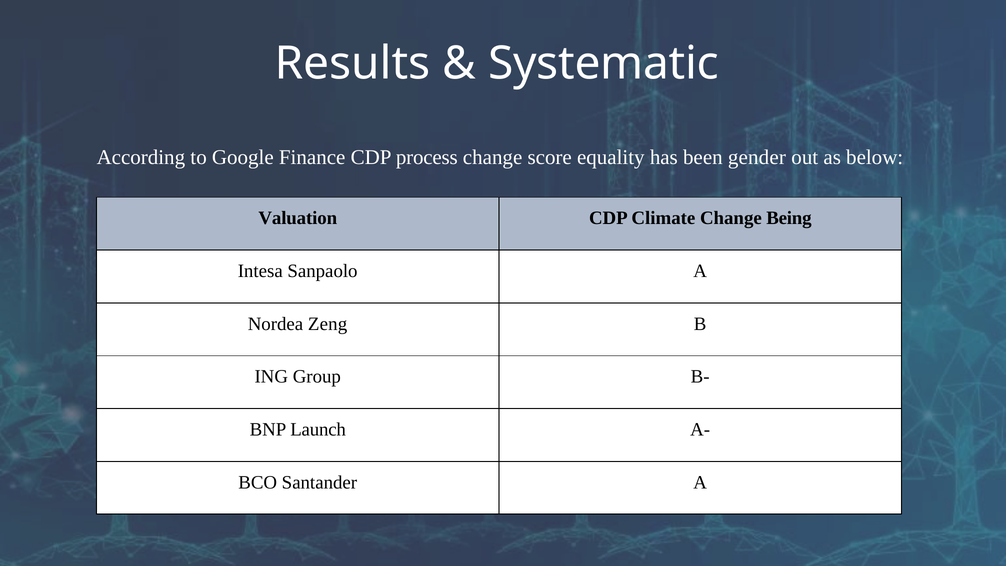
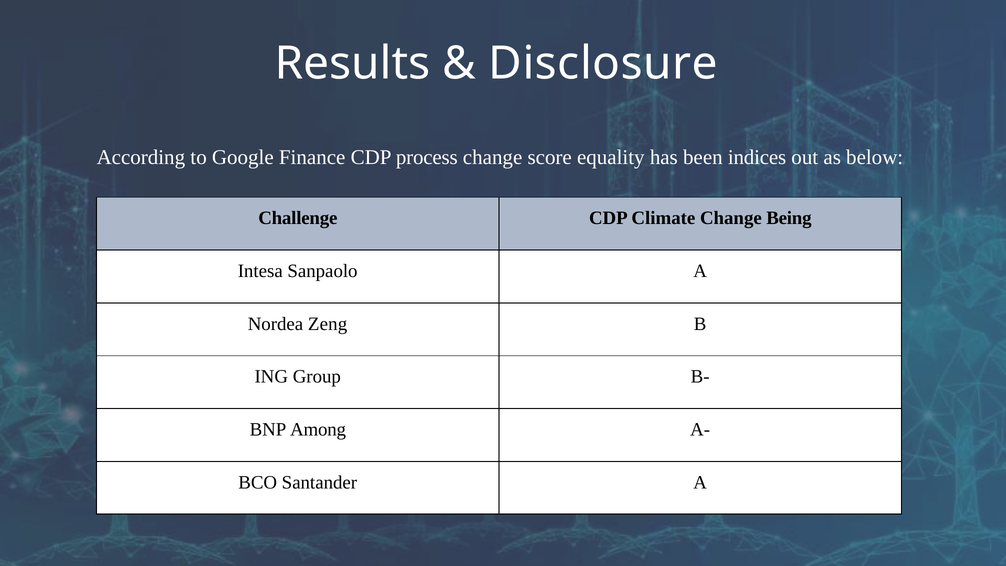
Systematic: Systematic -> Disclosure
gender: gender -> indices
Valuation: Valuation -> Challenge
Launch: Launch -> Among
